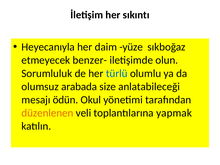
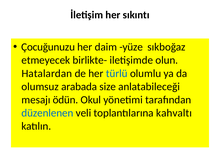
Heyecanıyla: Heyecanıyla -> Çocuğunuzu
benzer-: benzer- -> birlikte-
Sorumluluk: Sorumluluk -> Hatalardan
düzenlenen colour: orange -> blue
yapmak: yapmak -> kahvaltı
